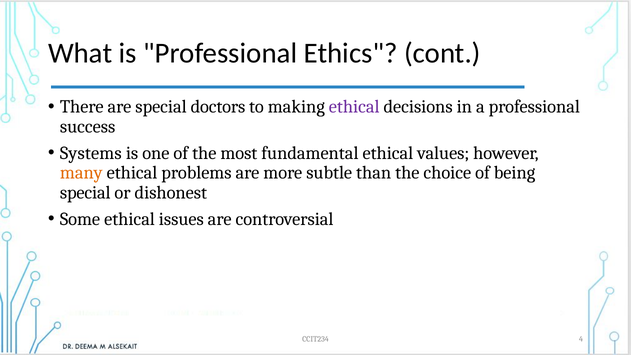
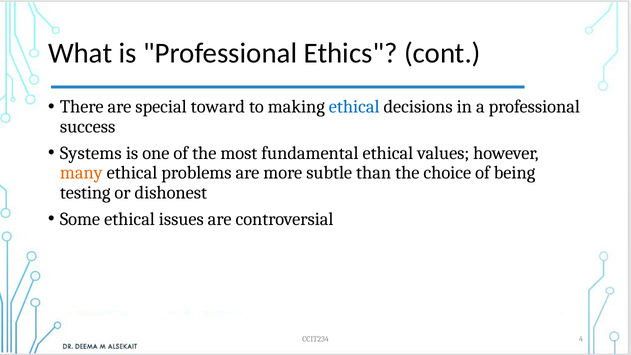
doctors: doctors -> toward
ethical at (354, 107) colour: purple -> blue
special at (85, 193): special -> testing
